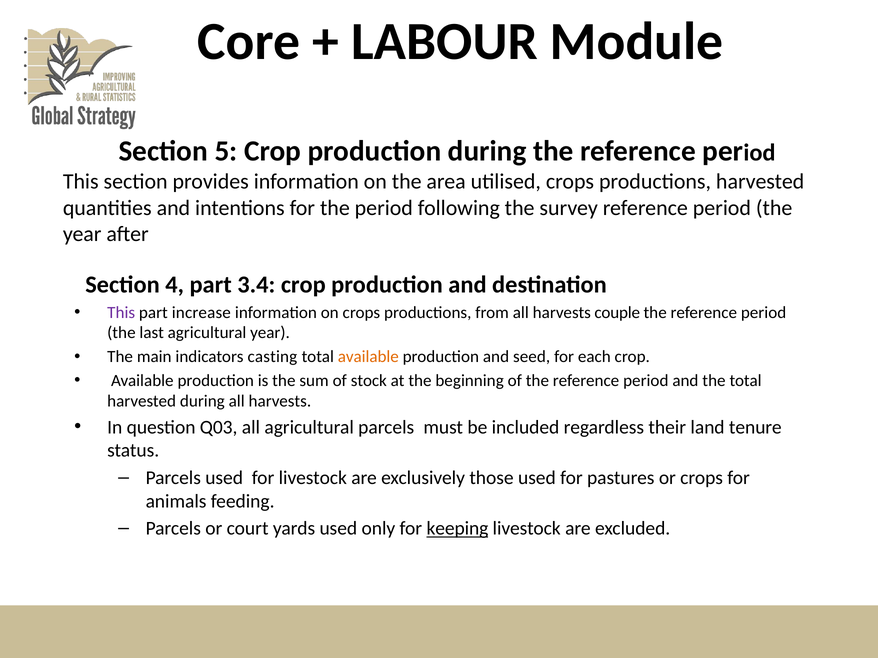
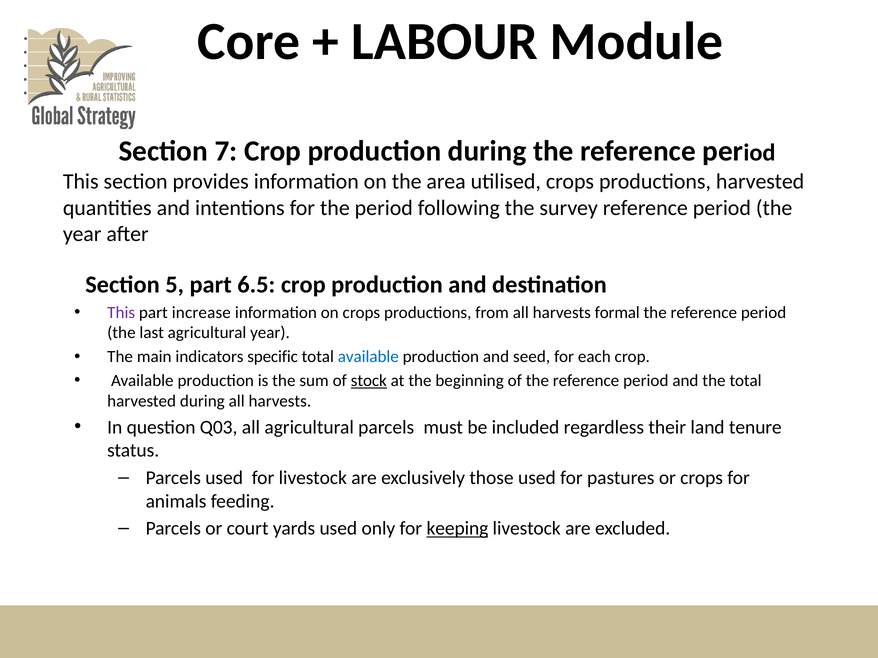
5: 5 -> 7
4: 4 -> 5
3.4: 3.4 -> 6.5
couple: couple -> formal
casting: casting -> specific
available at (368, 357) colour: orange -> blue
stock underline: none -> present
